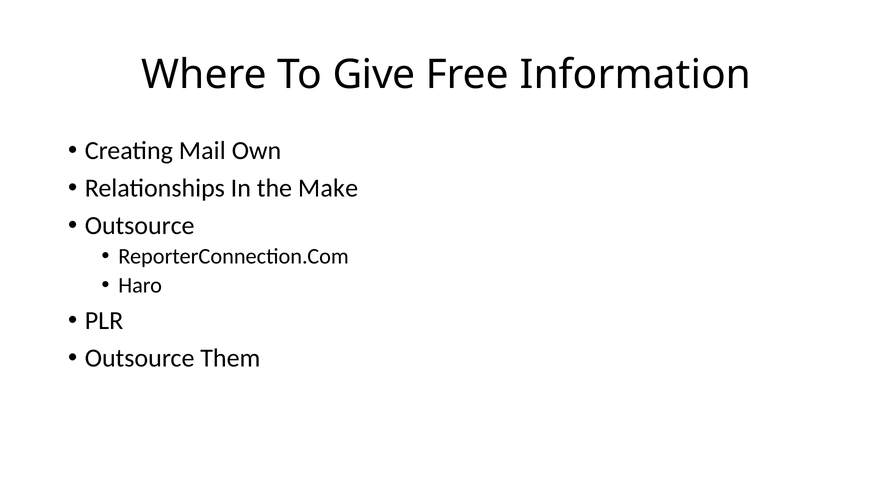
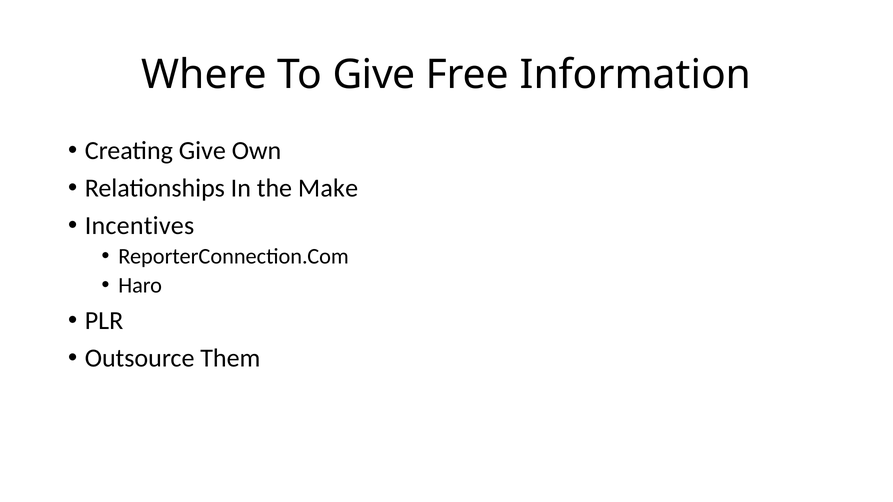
Creating Mail: Mail -> Give
Outsource at (140, 226): Outsource -> Incentives
